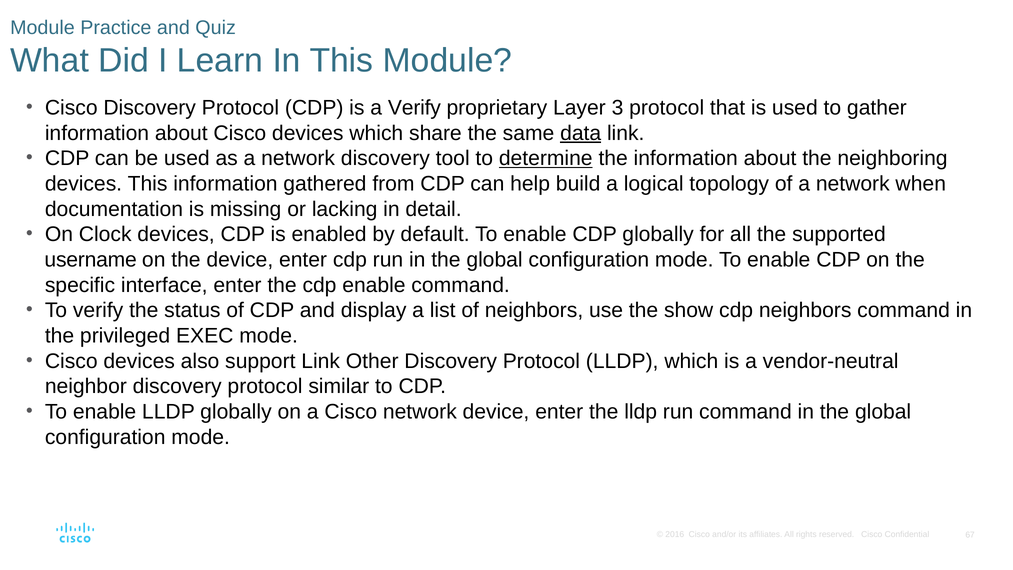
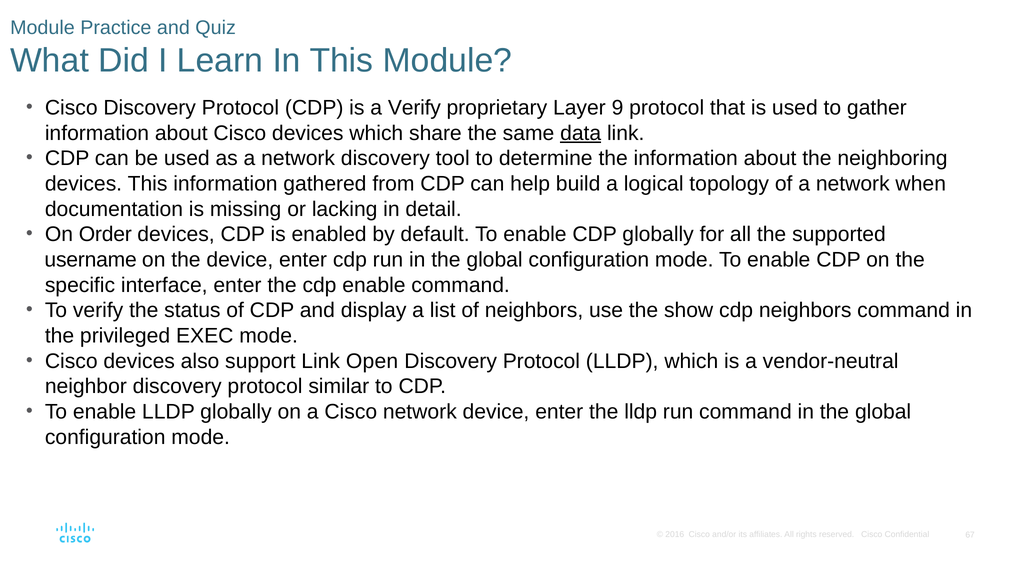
3: 3 -> 9
determine underline: present -> none
Clock: Clock -> Order
Other: Other -> Open
